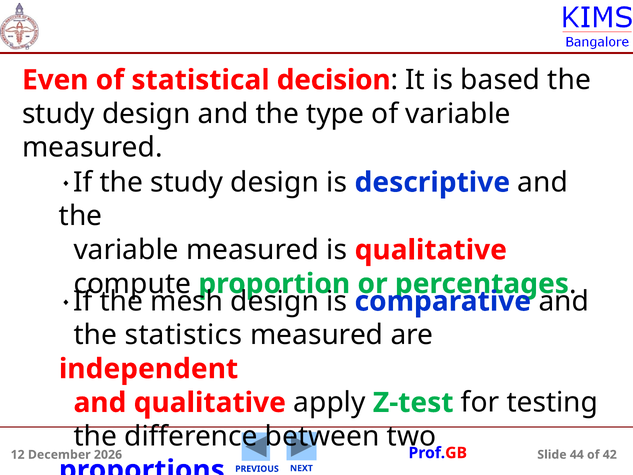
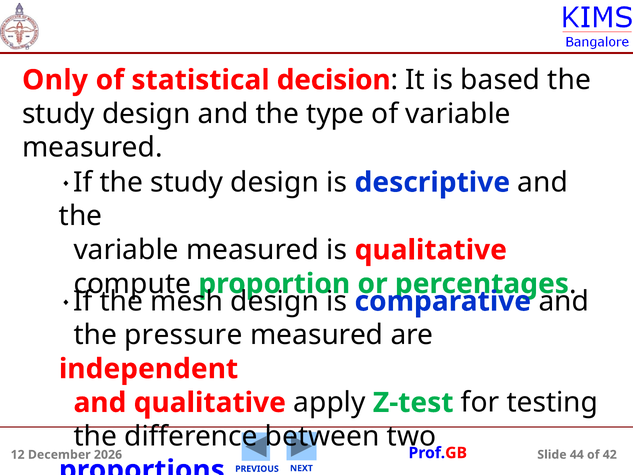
Even: Even -> Only
statistics: statistics -> pressure
